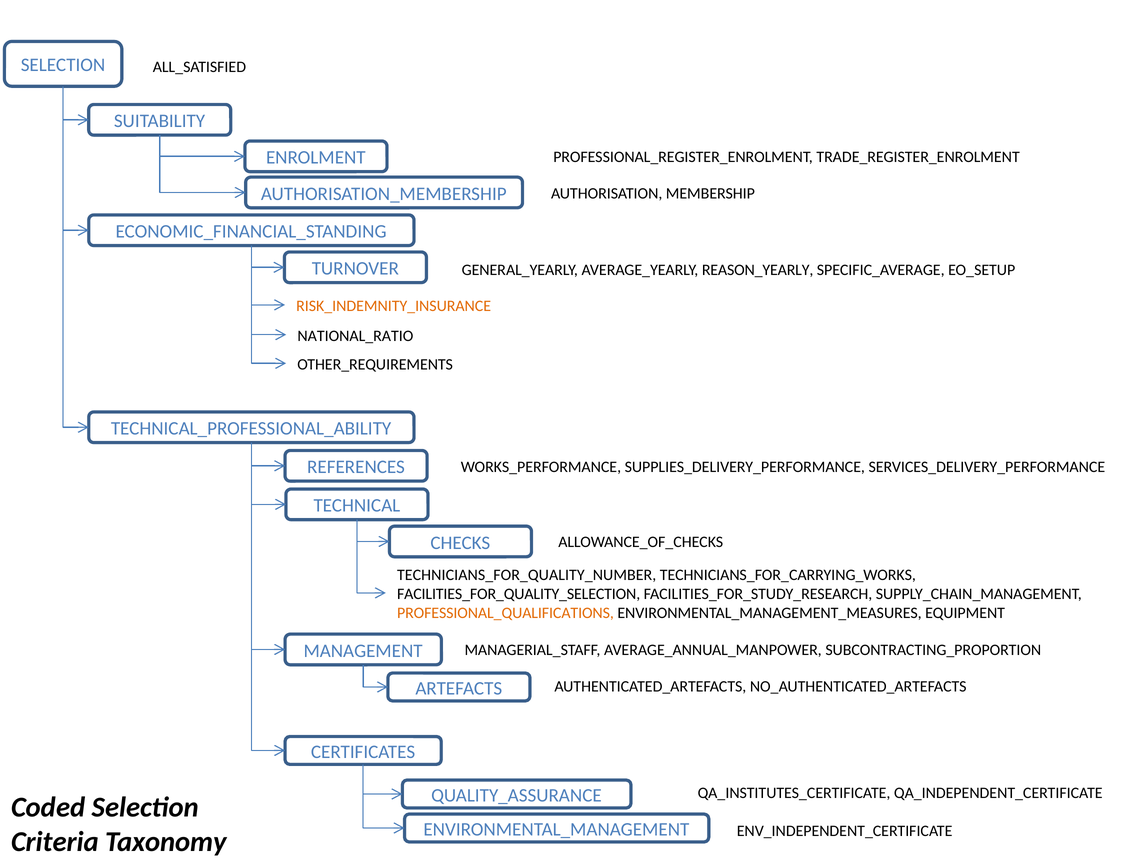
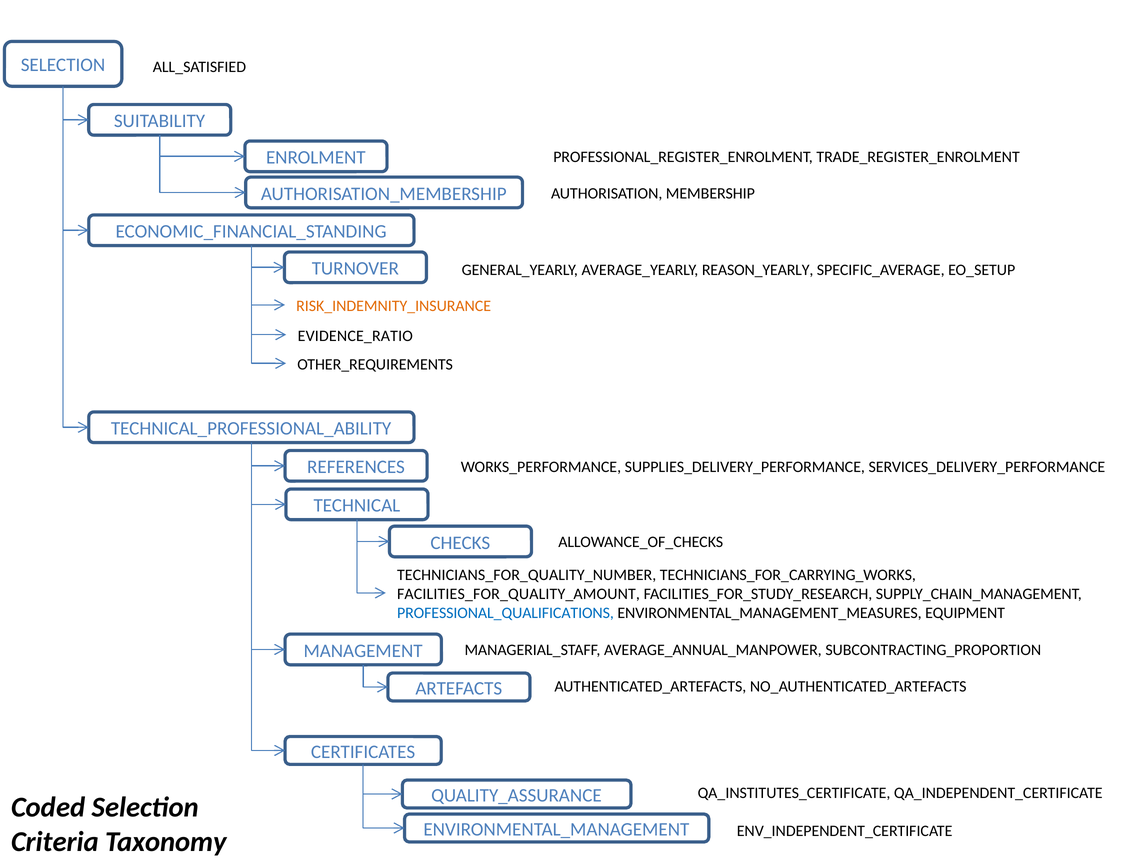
NATIONAL_RATIO: NATIONAL_RATIO -> EVIDENCE_RATIO
FACILITIES_FOR_QUALITY_SELECTION: FACILITIES_FOR_QUALITY_SELECTION -> FACILITIES_FOR_QUALITY_AMOUNT
PROFESSIONAL_QUALIFICATIONS colour: orange -> blue
